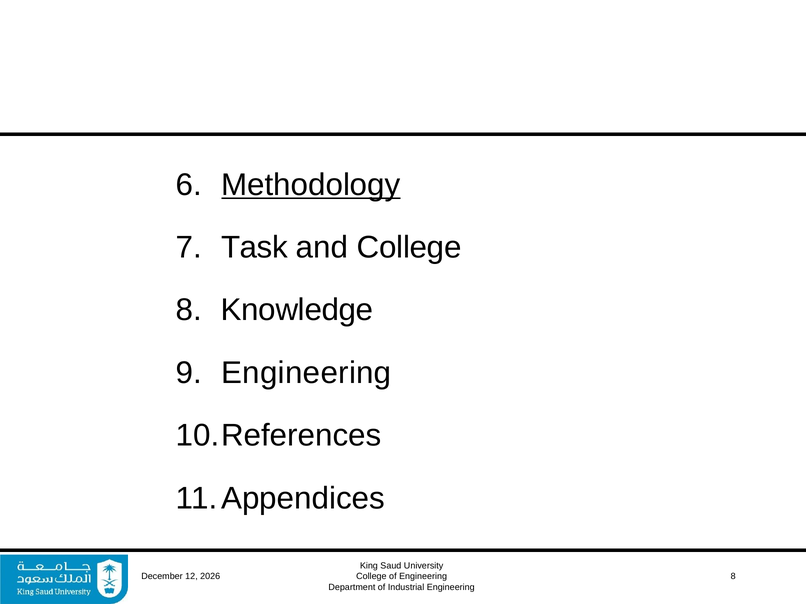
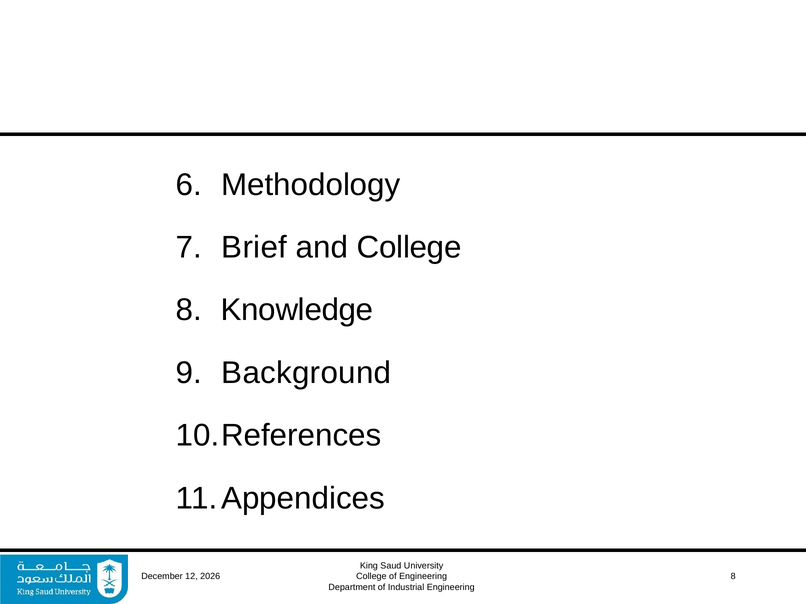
Methodology underline: present -> none
Task: Task -> Brief
Engineering at (306, 373): Engineering -> Background
